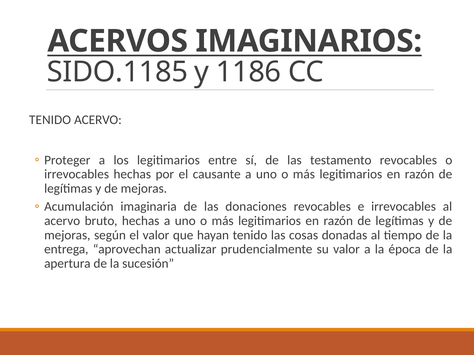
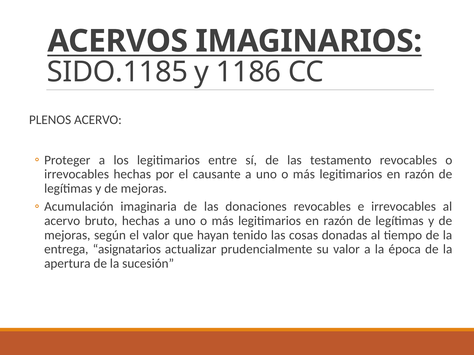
TENIDO at (50, 120): TENIDO -> PLENOS
aprovechan: aprovechan -> asignatarios
